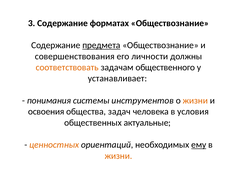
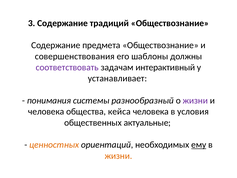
форматах: форматах -> традиций
предмета underline: present -> none
личности: личности -> шаблоны
соответствовать colour: orange -> purple
общественного: общественного -> интерактивный
инструментов: инструментов -> разнообразный
жизни at (195, 100) colour: orange -> purple
освоения at (46, 111): освоения -> человека
задач: задач -> кейса
